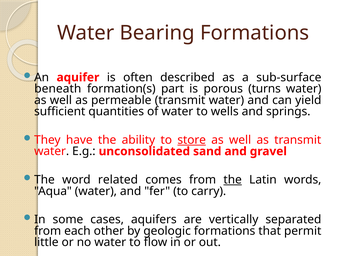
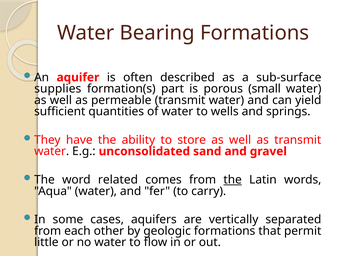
beneath: beneath -> supplies
turns: turns -> small
store underline: present -> none
